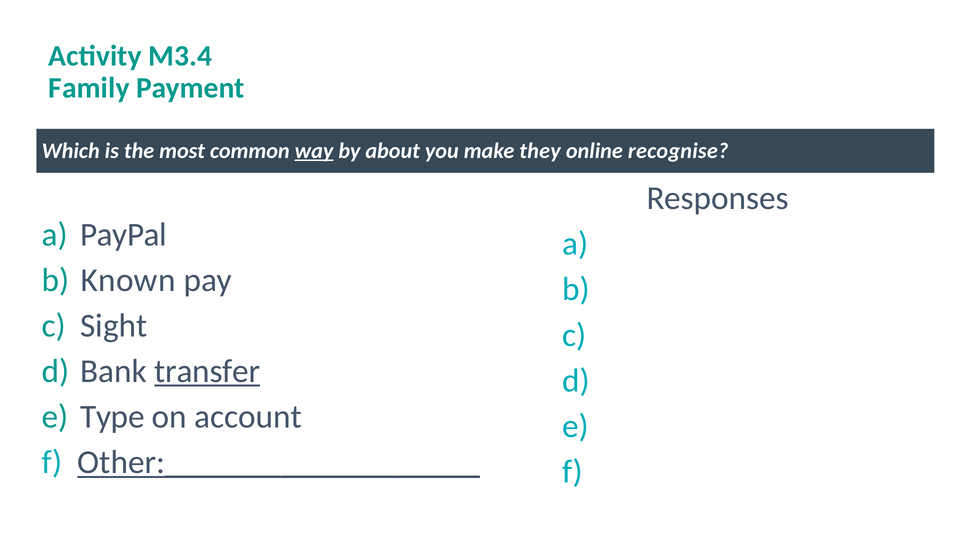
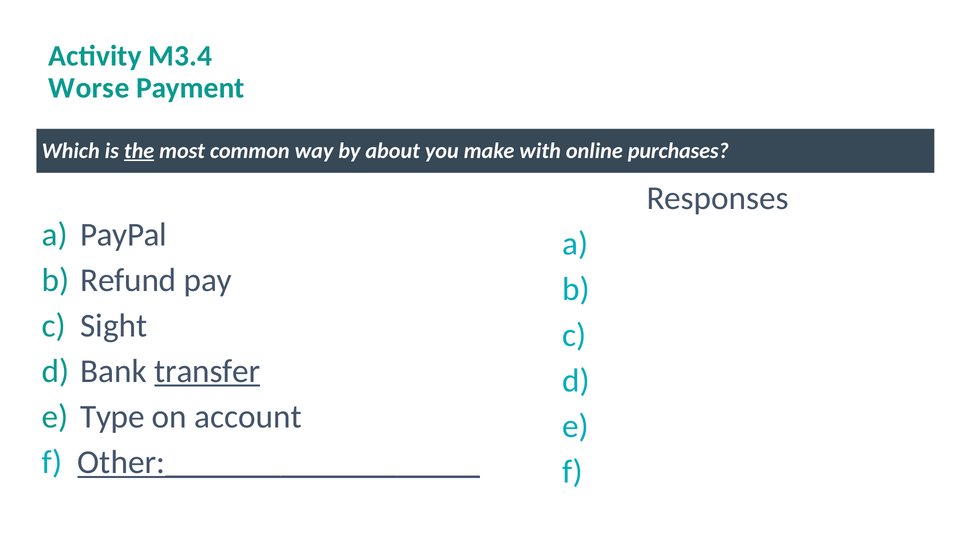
Family: Family -> Worse
the underline: none -> present
way underline: present -> none
they: they -> with
recognise: recognise -> purchases
Known: Known -> Refund
